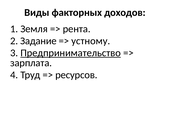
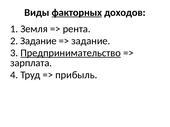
факторных underline: none -> present
устному at (91, 41): устному -> задание
ресурсов: ресурсов -> прибыль
